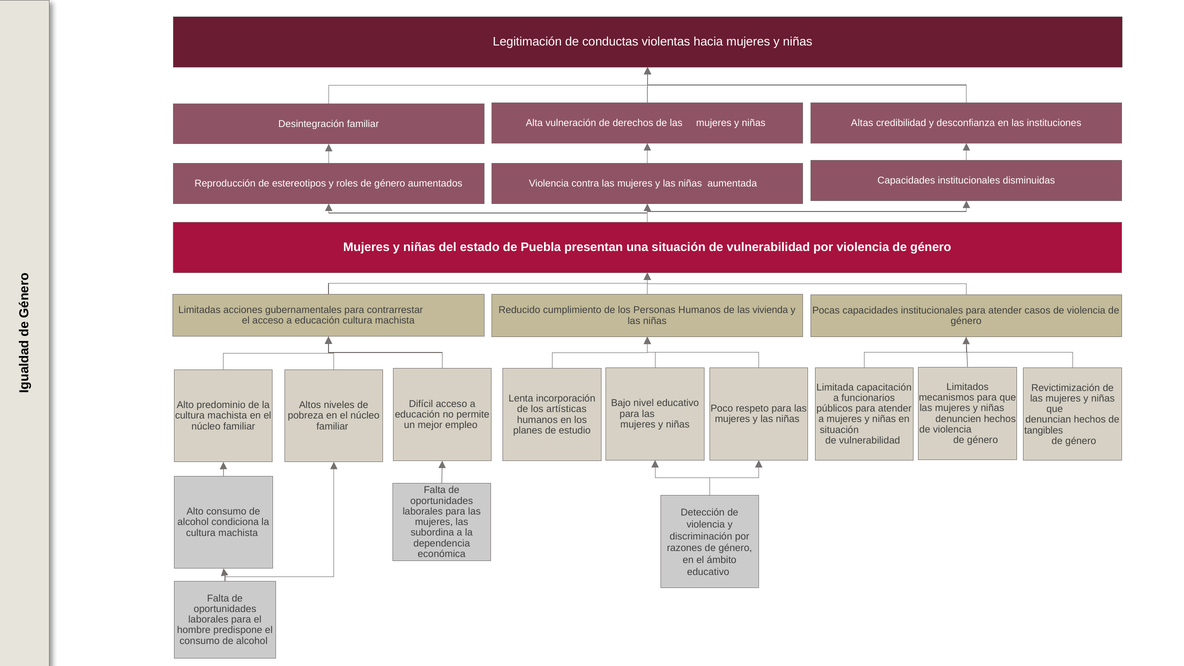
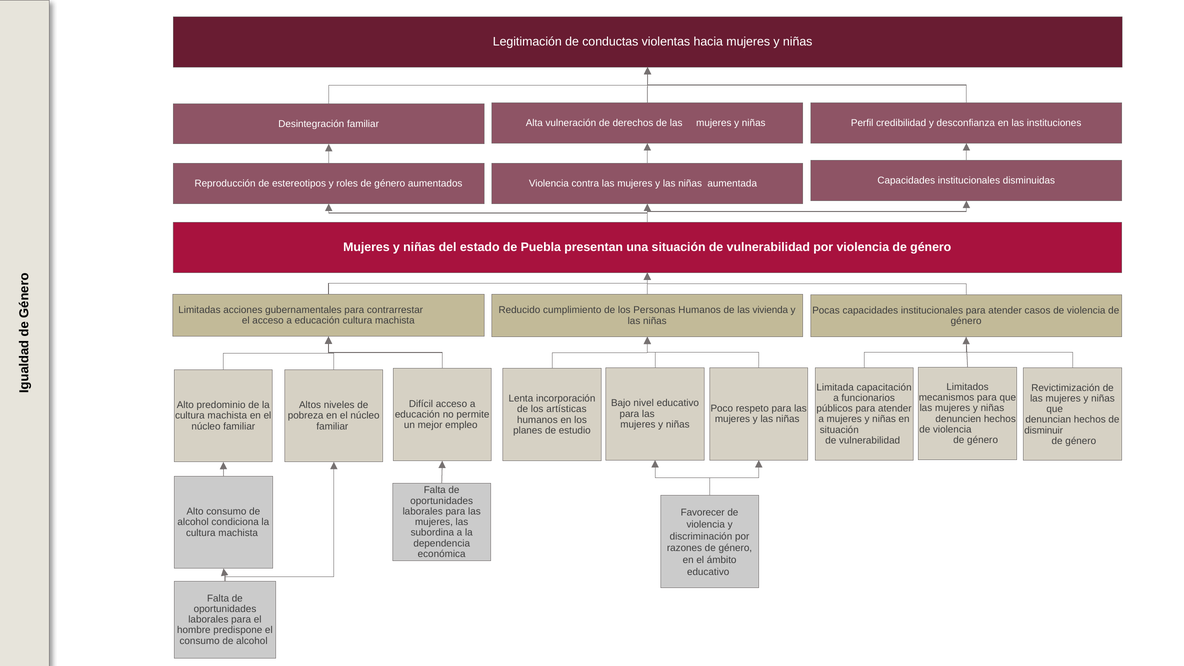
Altas: Altas -> Perfil
tangibles: tangibles -> disminuir
Detección: Detección -> Favorecer
